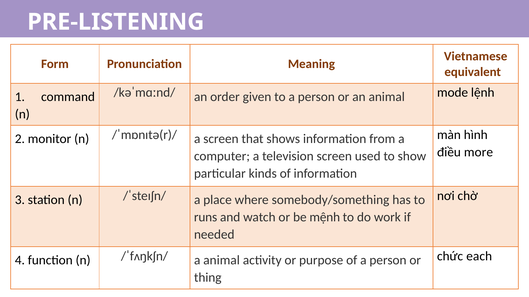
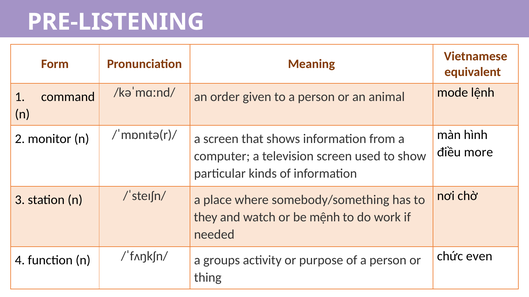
runs: runs -> they
each: each -> even
a animal: animal -> groups
